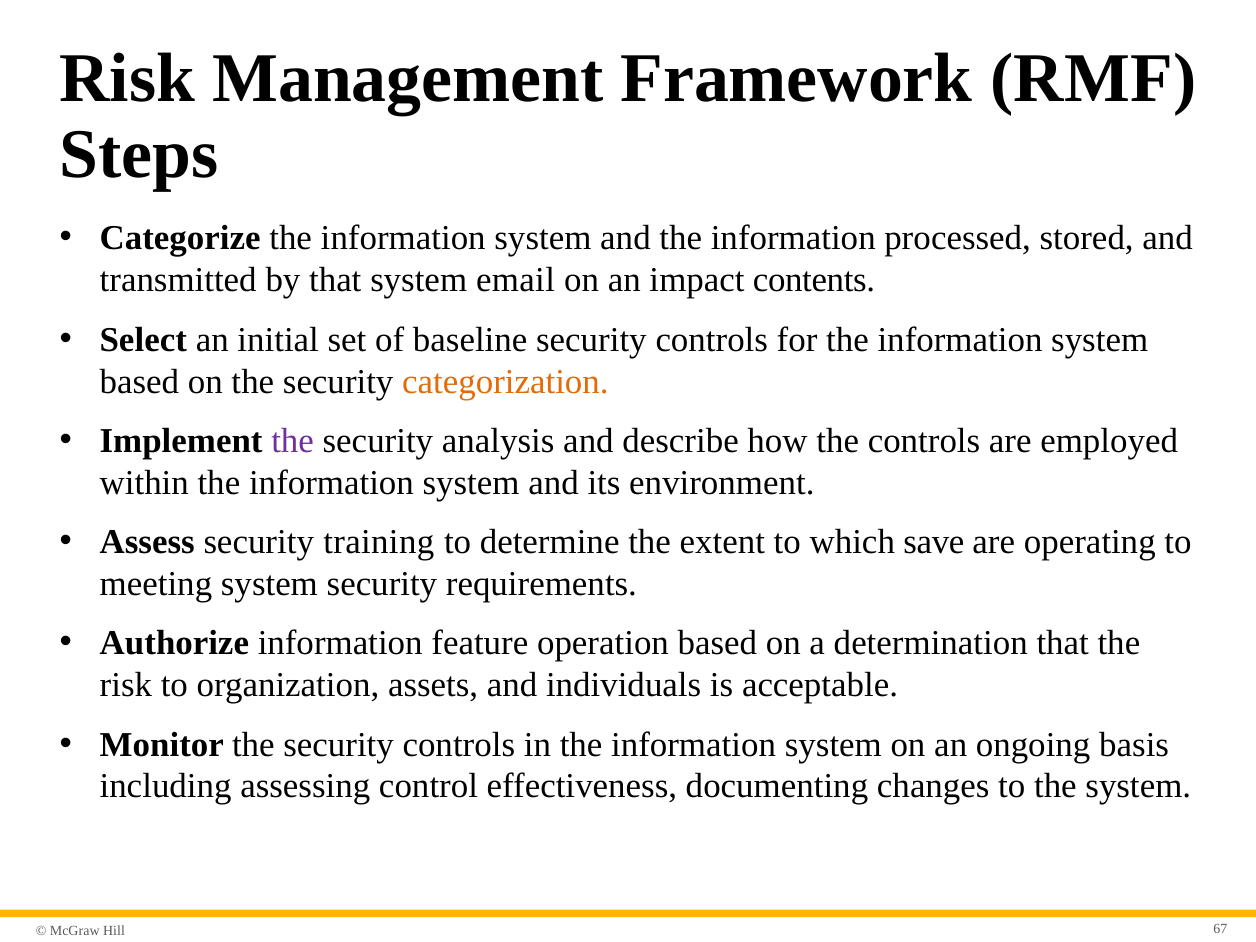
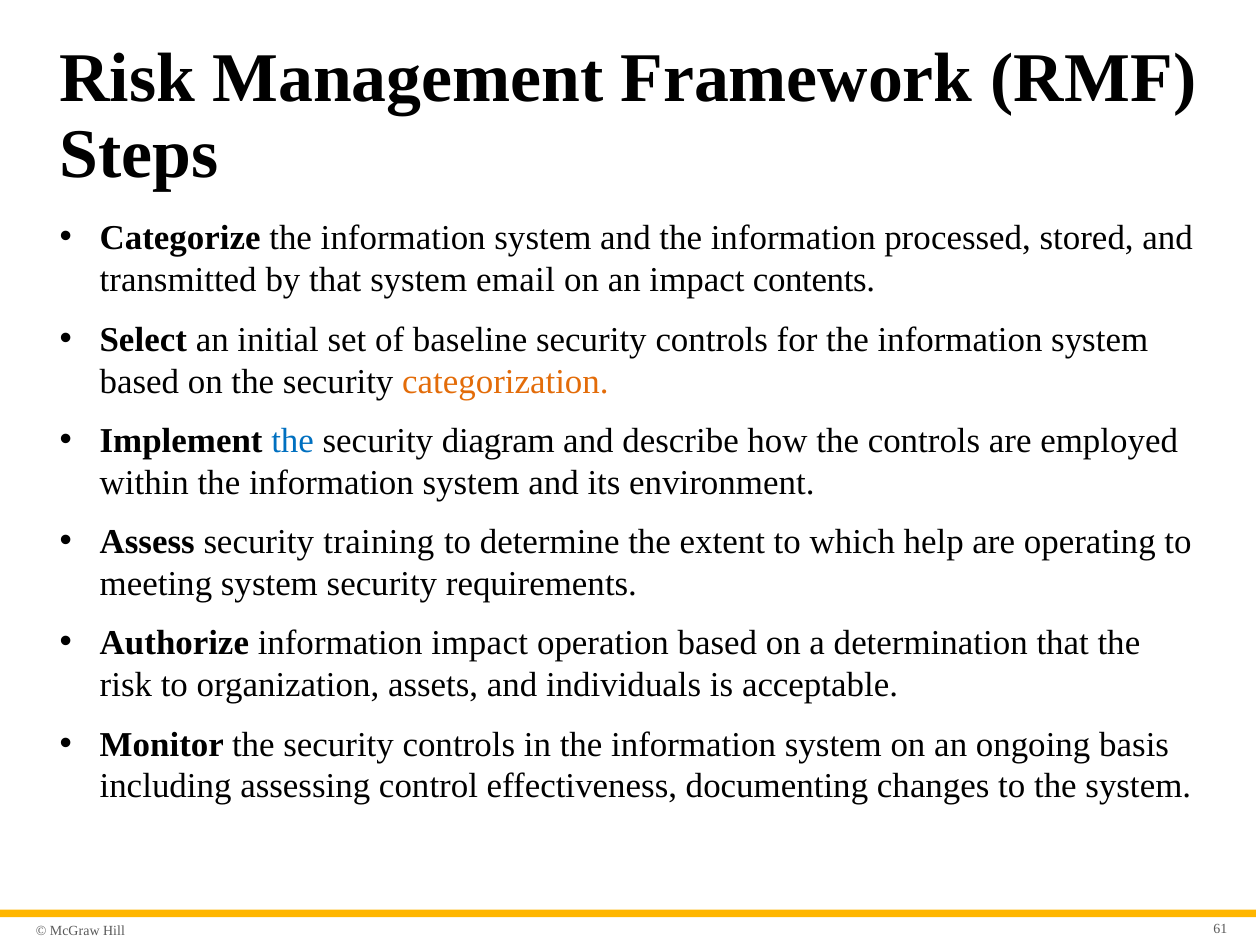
the at (293, 441) colour: purple -> blue
analysis: analysis -> diagram
save: save -> help
information feature: feature -> impact
67: 67 -> 61
